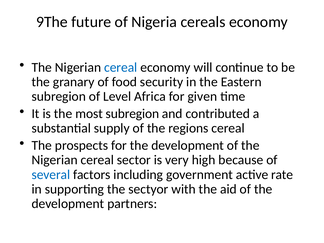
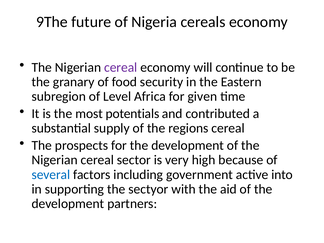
cereal at (121, 67) colour: blue -> purple
most subregion: subregion -> potentials
rate: rate -> into
